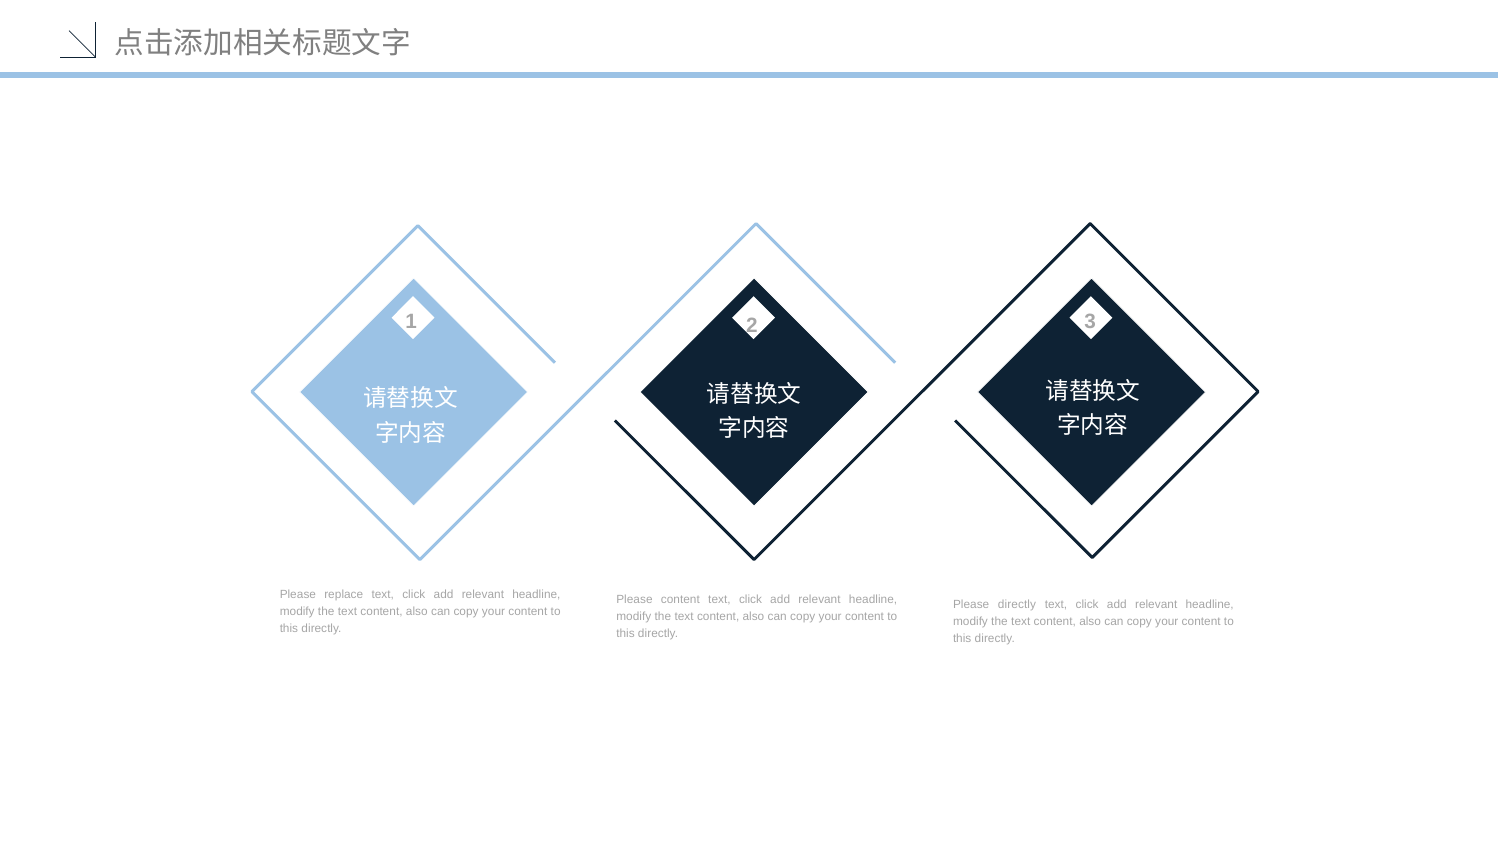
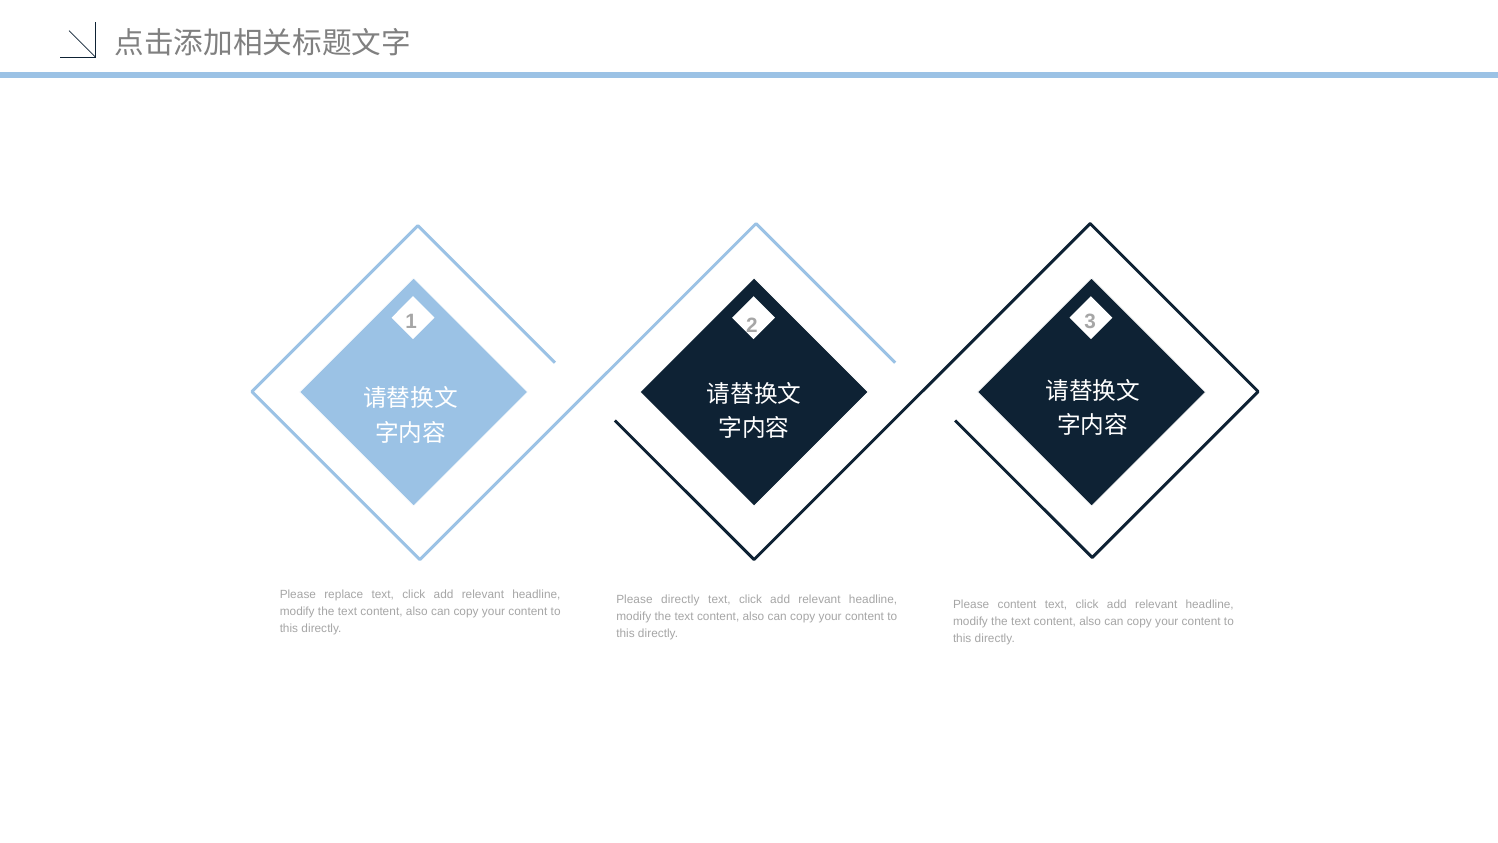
Please content: content -> directly
Please directly: directly -> content
